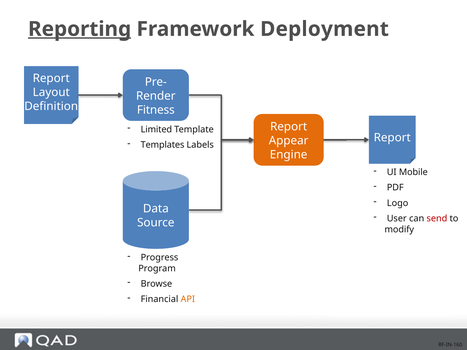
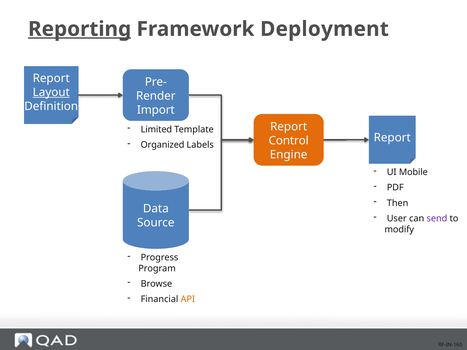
Layout underline: none -> present
Fitness: Fitness -> Import
Appear: Appear -> Control
Templates: Templates -> Organized
Logo: Logo -> Then
send colour: red -> purple
